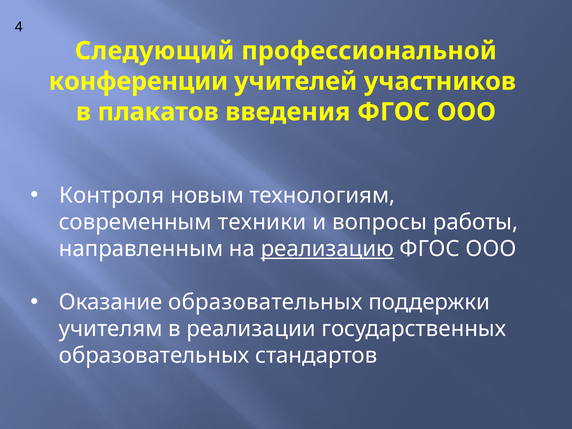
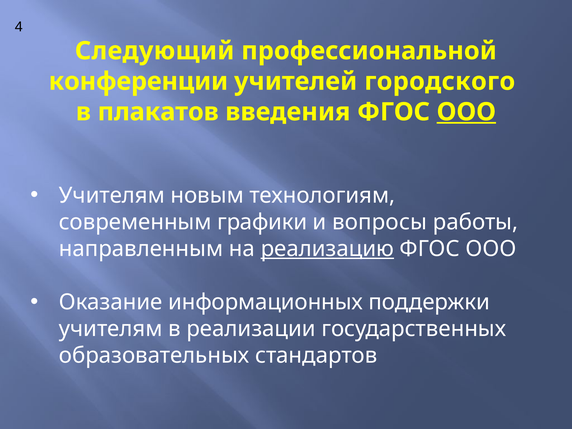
участников: участников -> городского
ООО at (466, 112) underline: none -> present
Контроля at (112, 195): Контроля -> Учителям
техники: техники -> графики
Оказание образовательных: образовательных -> информационных
